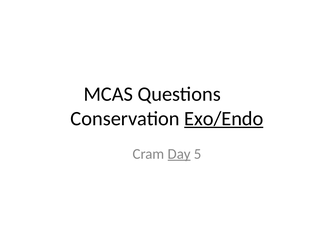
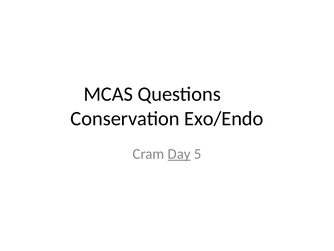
Exo/Endo underline: present -> none
